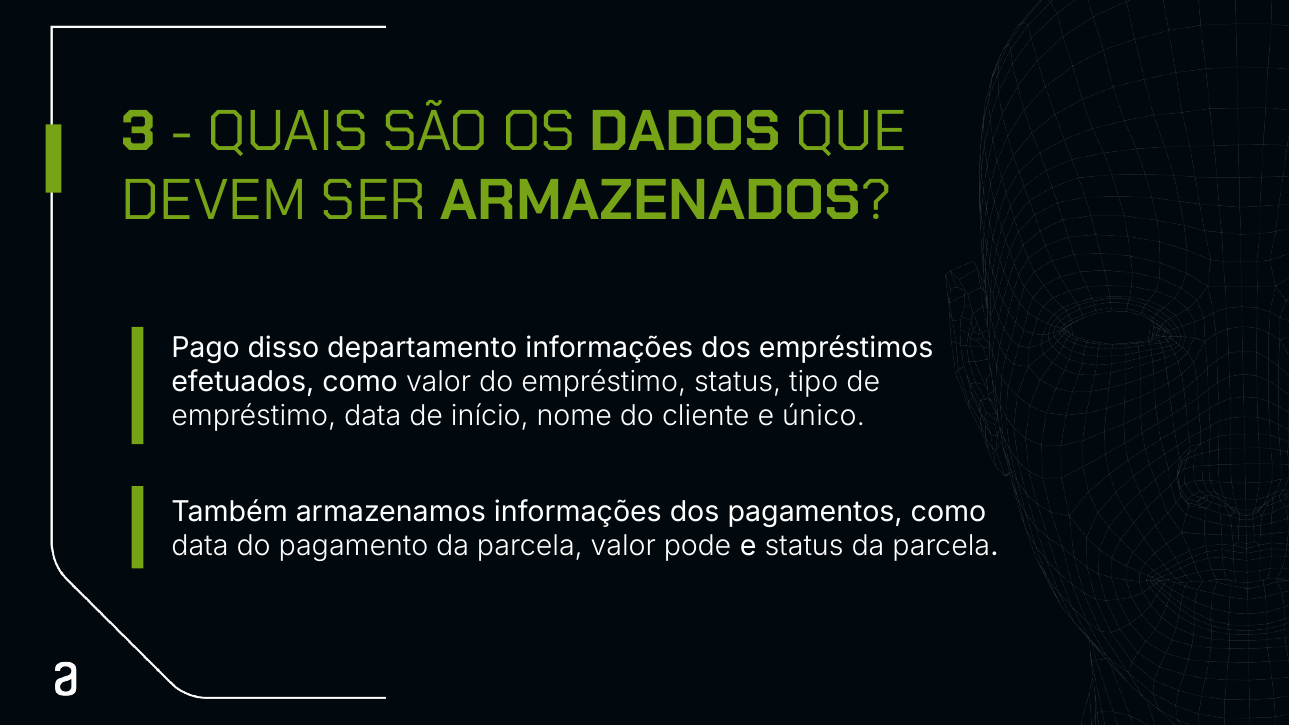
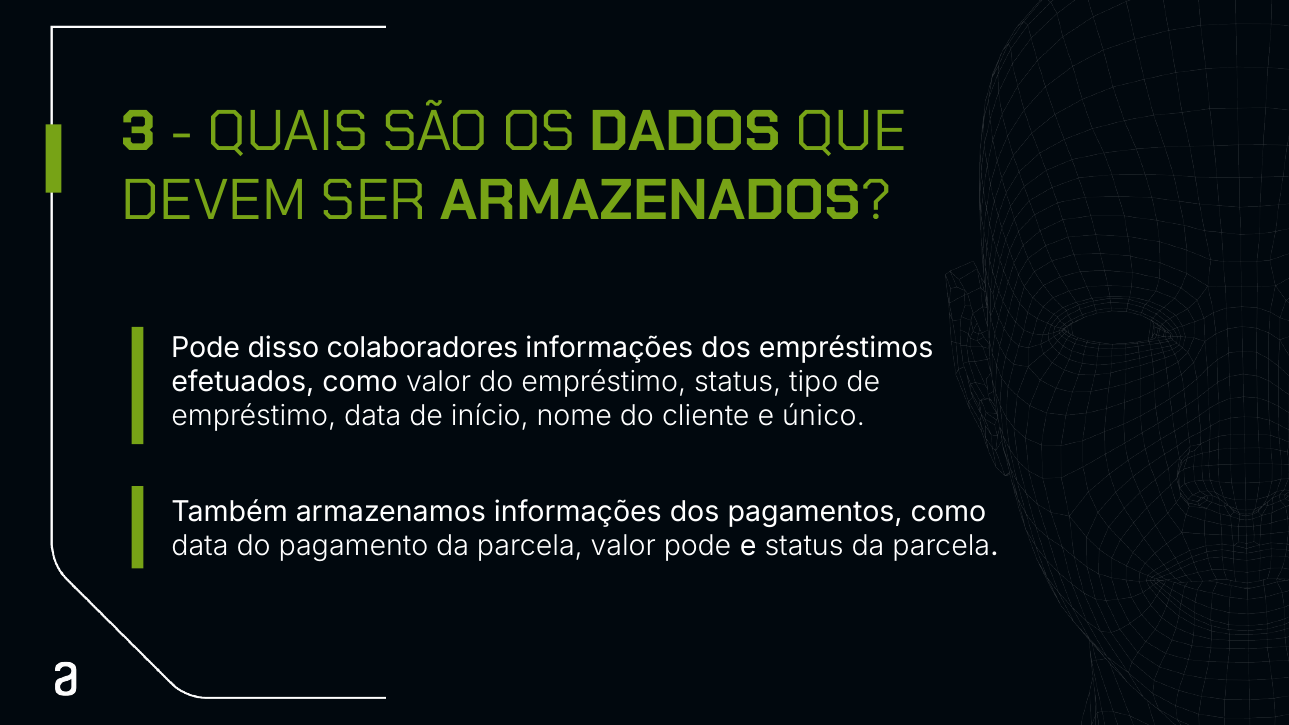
Pago at (206, 348): Pago -> Pode
departamento: departamento -> colaboradores
